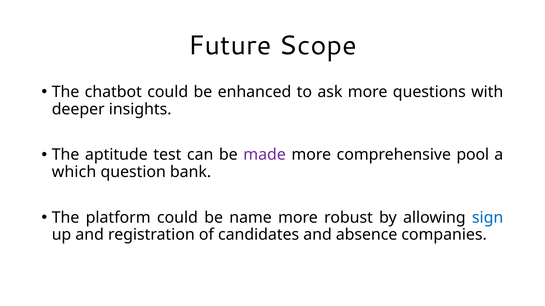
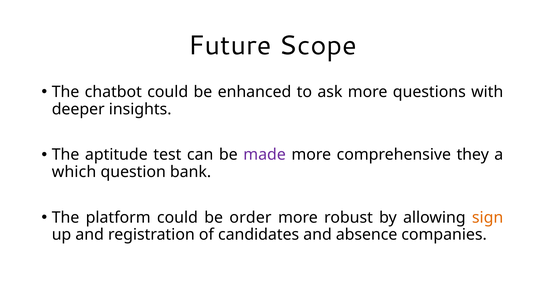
pool: pool -> they
name: name -> order
sign colour: blue -> orange
